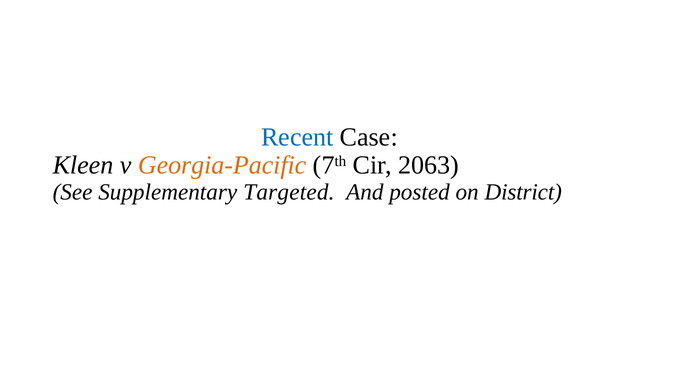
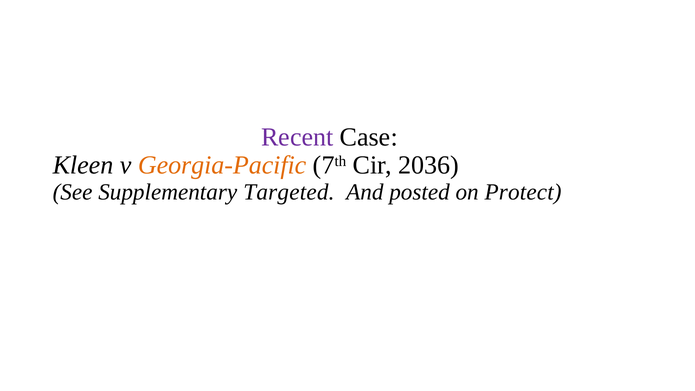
Recent colour: blue -> purple
2063: 2063 -> 2036
District: District -> Protect
